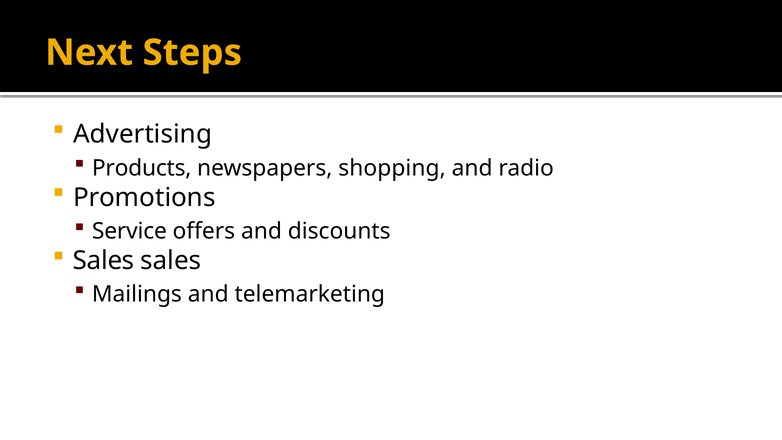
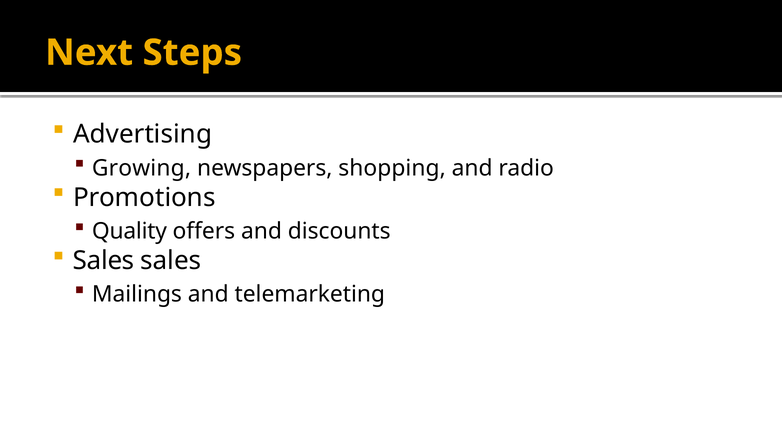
Products: Products -> Growing
Service: Service -> Quality
